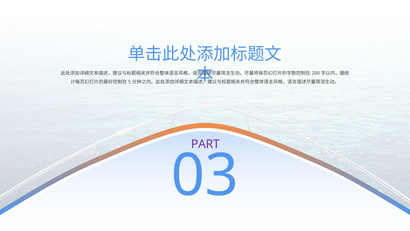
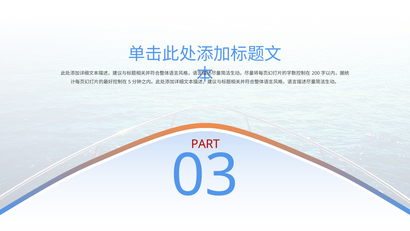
PART colour: purple -> red
